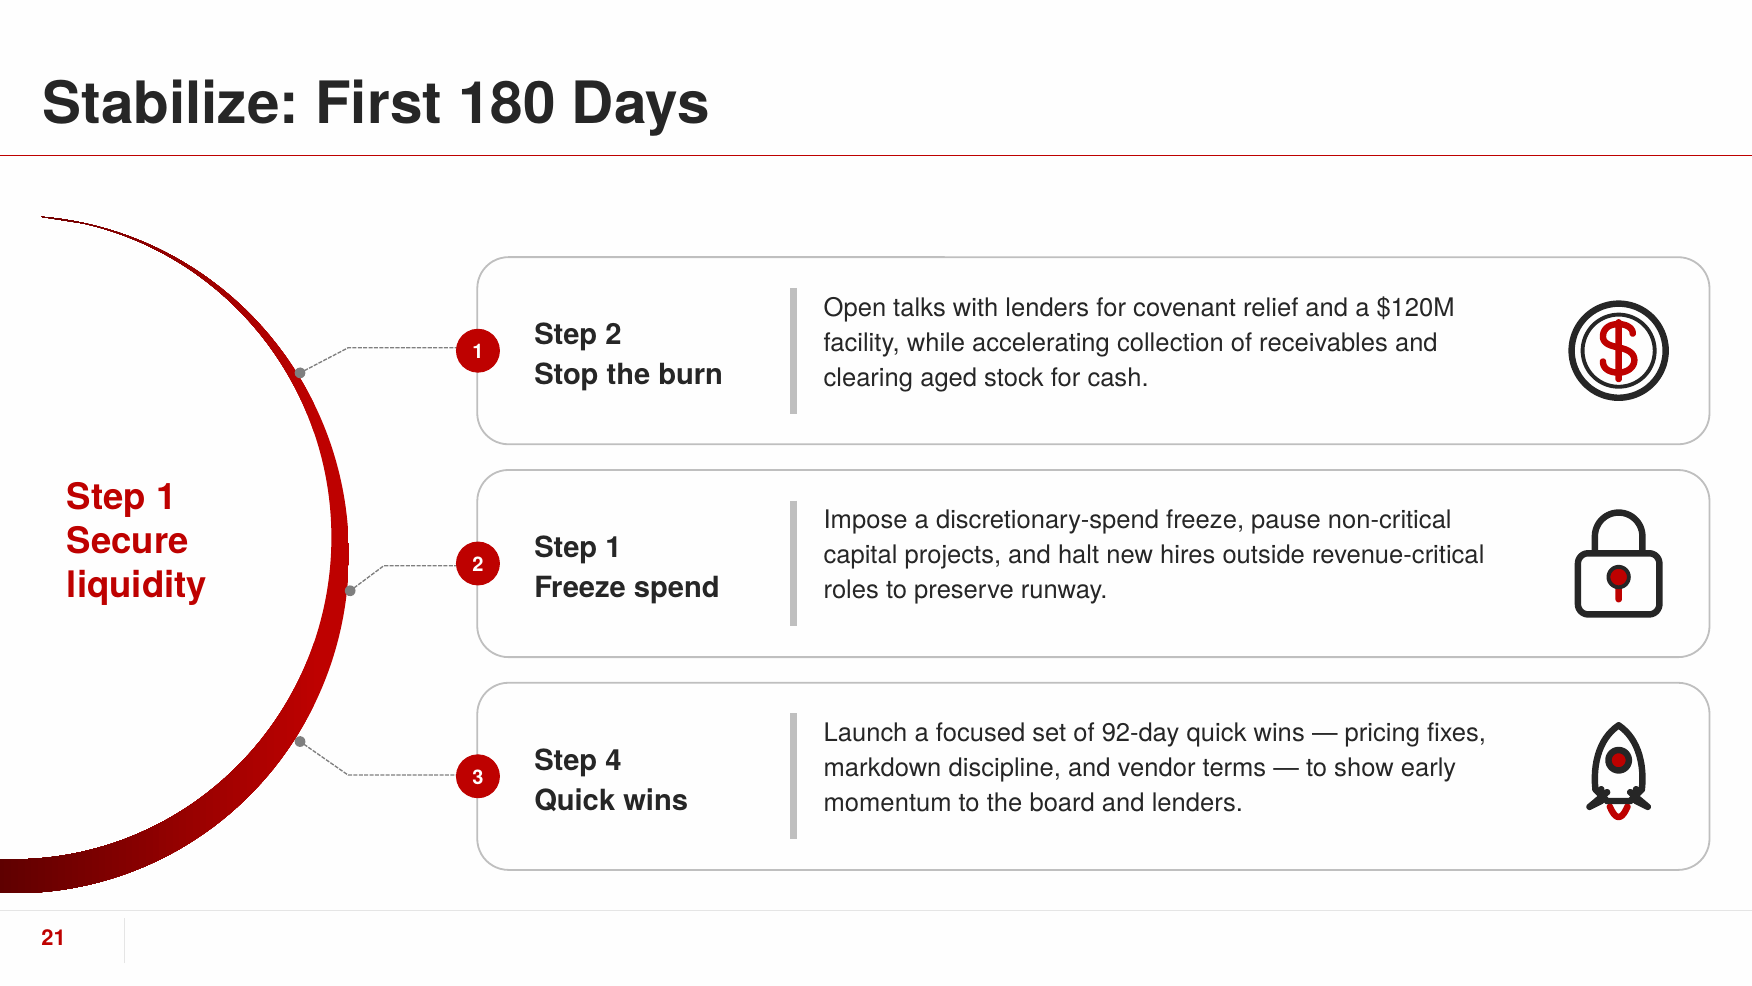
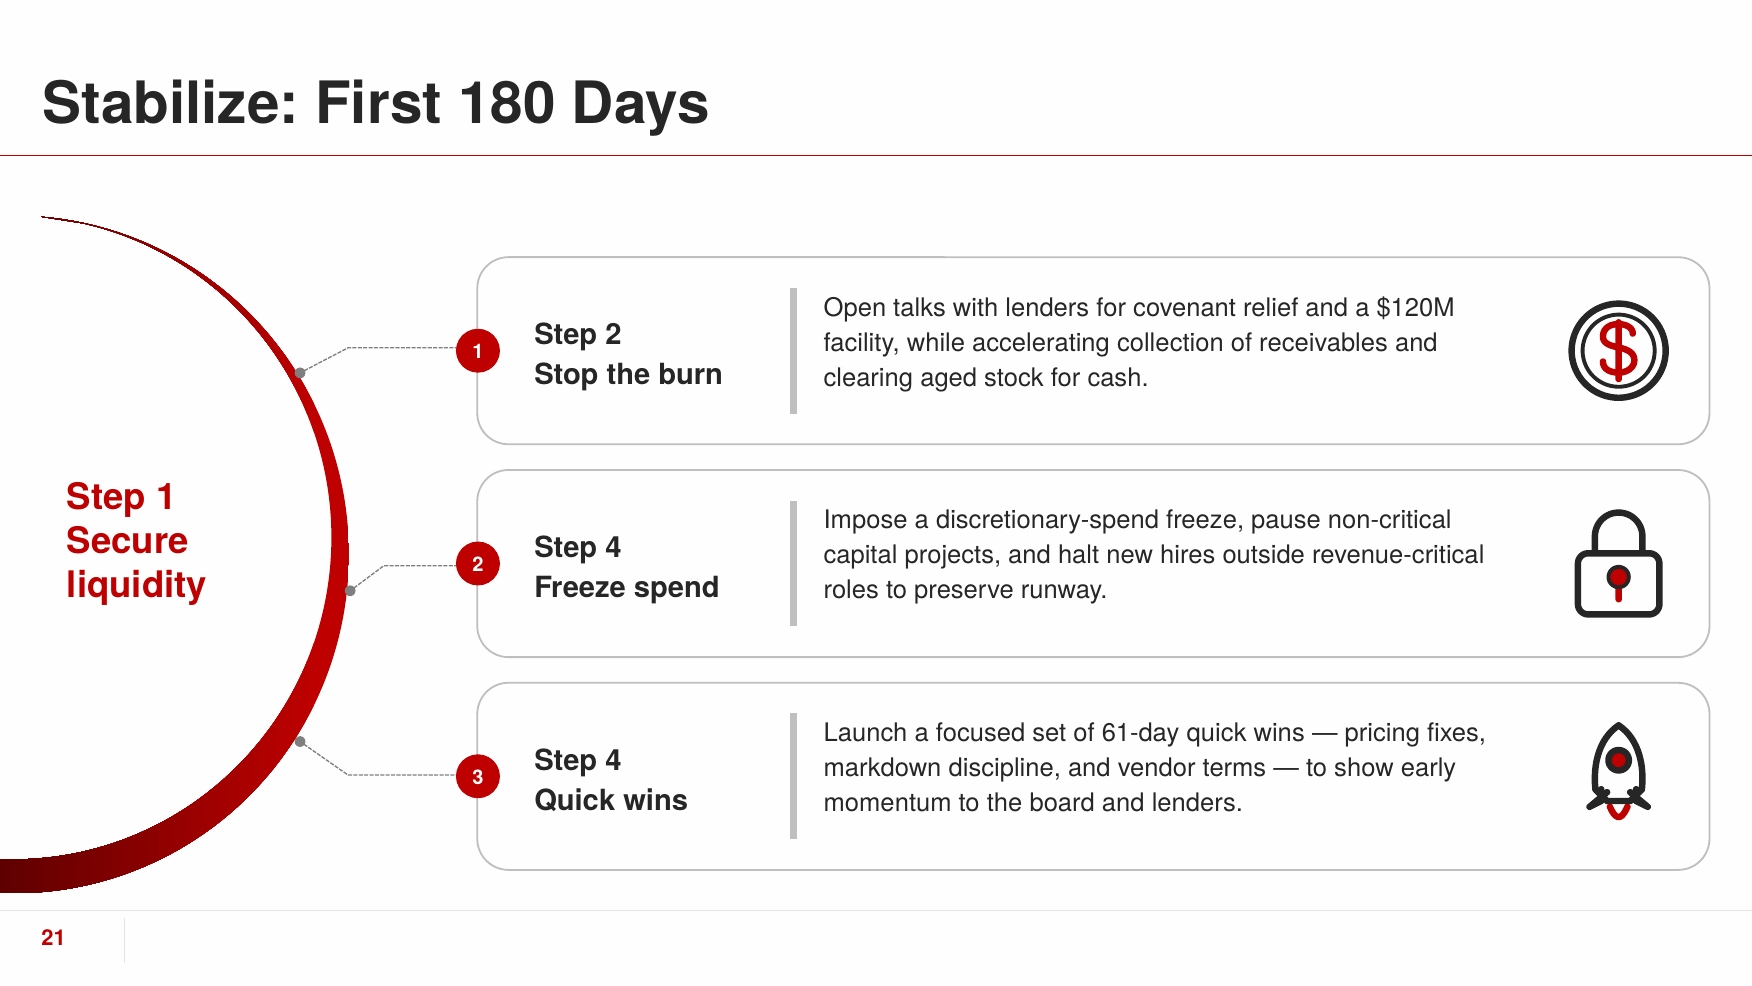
1 at (613, 548): 1 -> 4
92-day: 92-day -> 61-day
